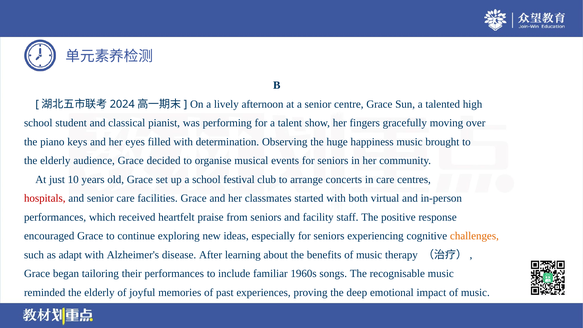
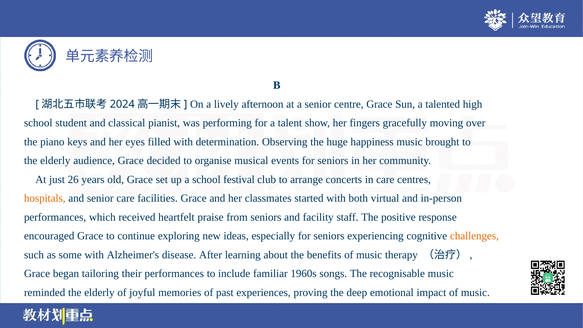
10: 10 -> 26
hospitals colour: red -> orange
adapt: adapt -> some
